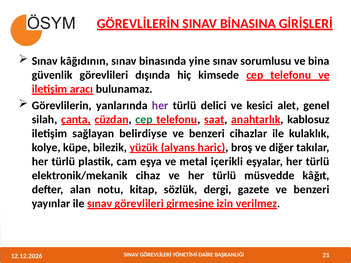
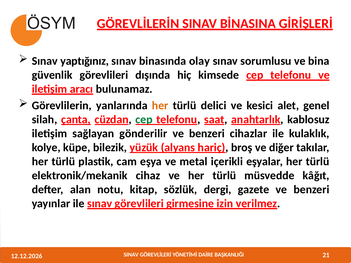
kâğıdının: kâğıdının -> yaptığınız
yine: yine -> olay
her at (160, 106) colour: purple -> orange
belirdiyse: belirdiyse -> gönderilir
